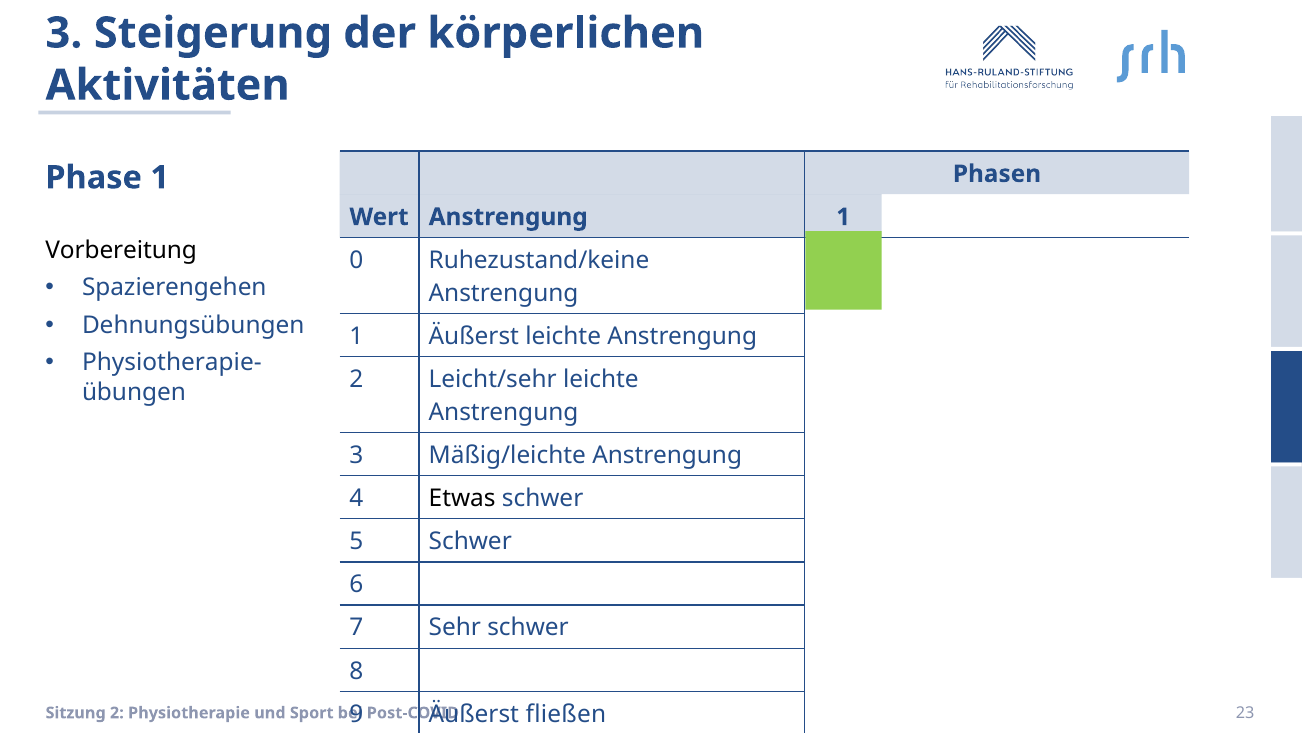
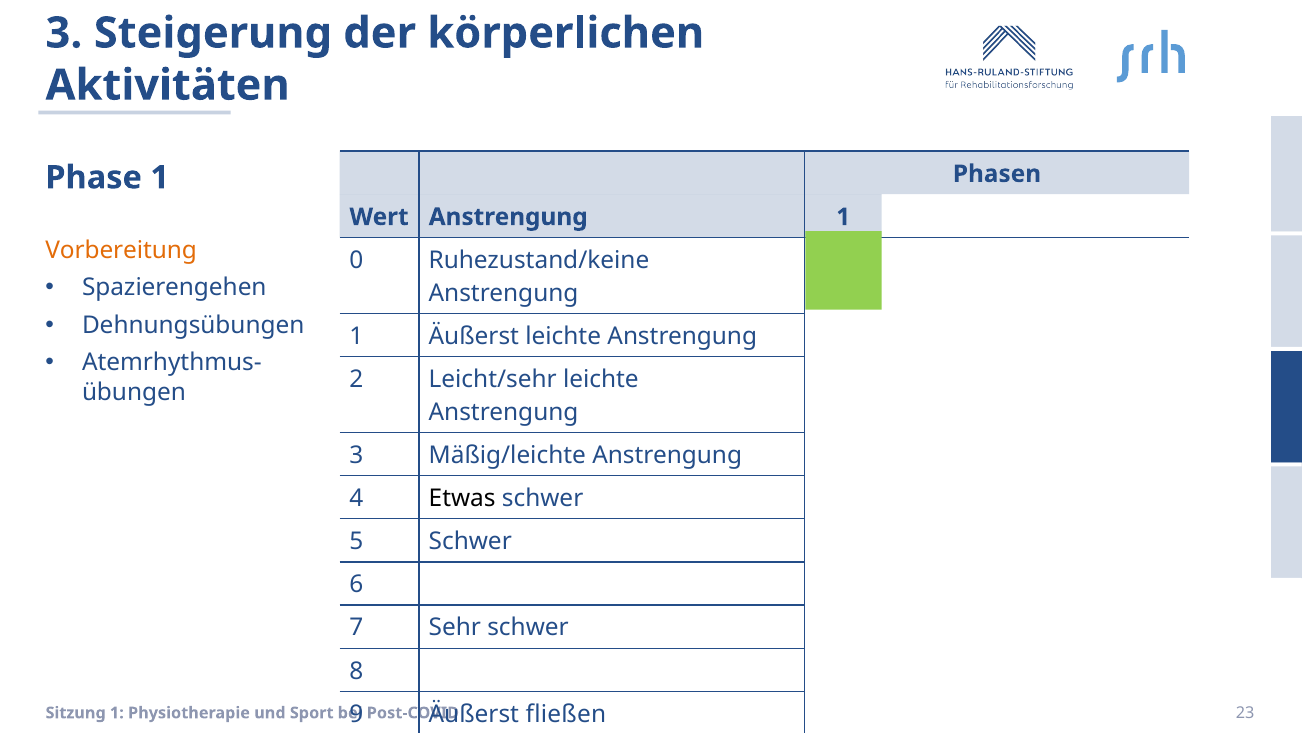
Vorbereitung colour: black -> orange
Physiotherapie-: Physiotherapie- -> Atemrhythmus-
Sitzung 2: 2 -> 1
